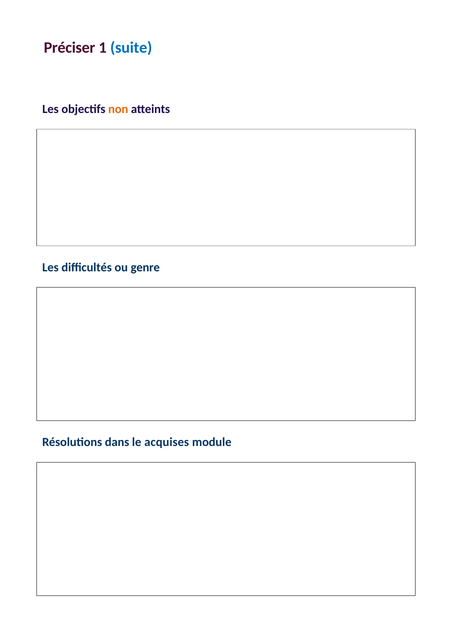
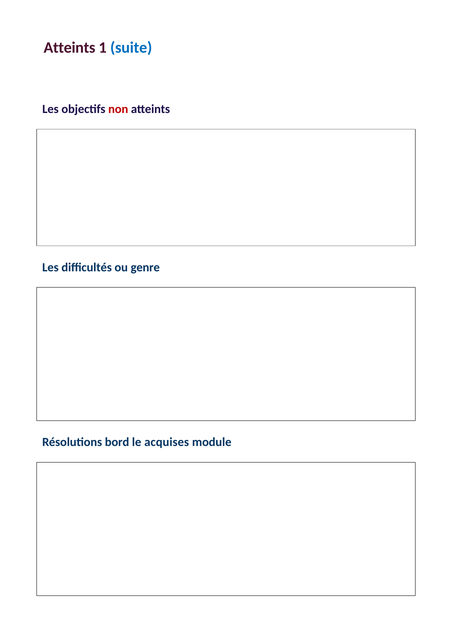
Préciser at (69, 48): Préciser -> Atteints
non colour: orange -> red
dans: dans -> bord
